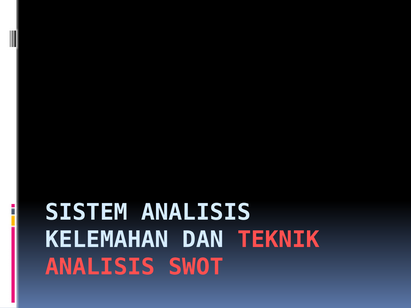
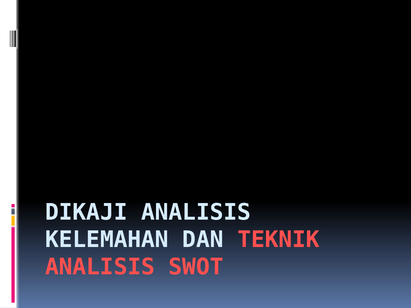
SISTEM: SISTEM -> DIKAJI
